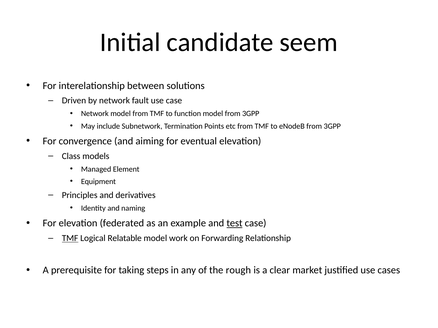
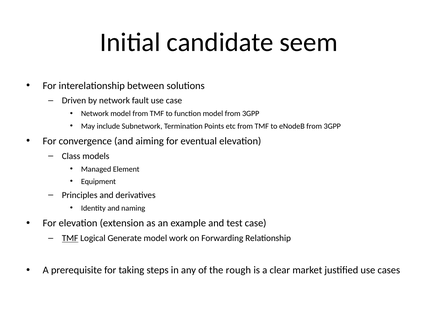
federated: federated -> extension
test underline: present -> none
Relatable: Relatable -> Generate
